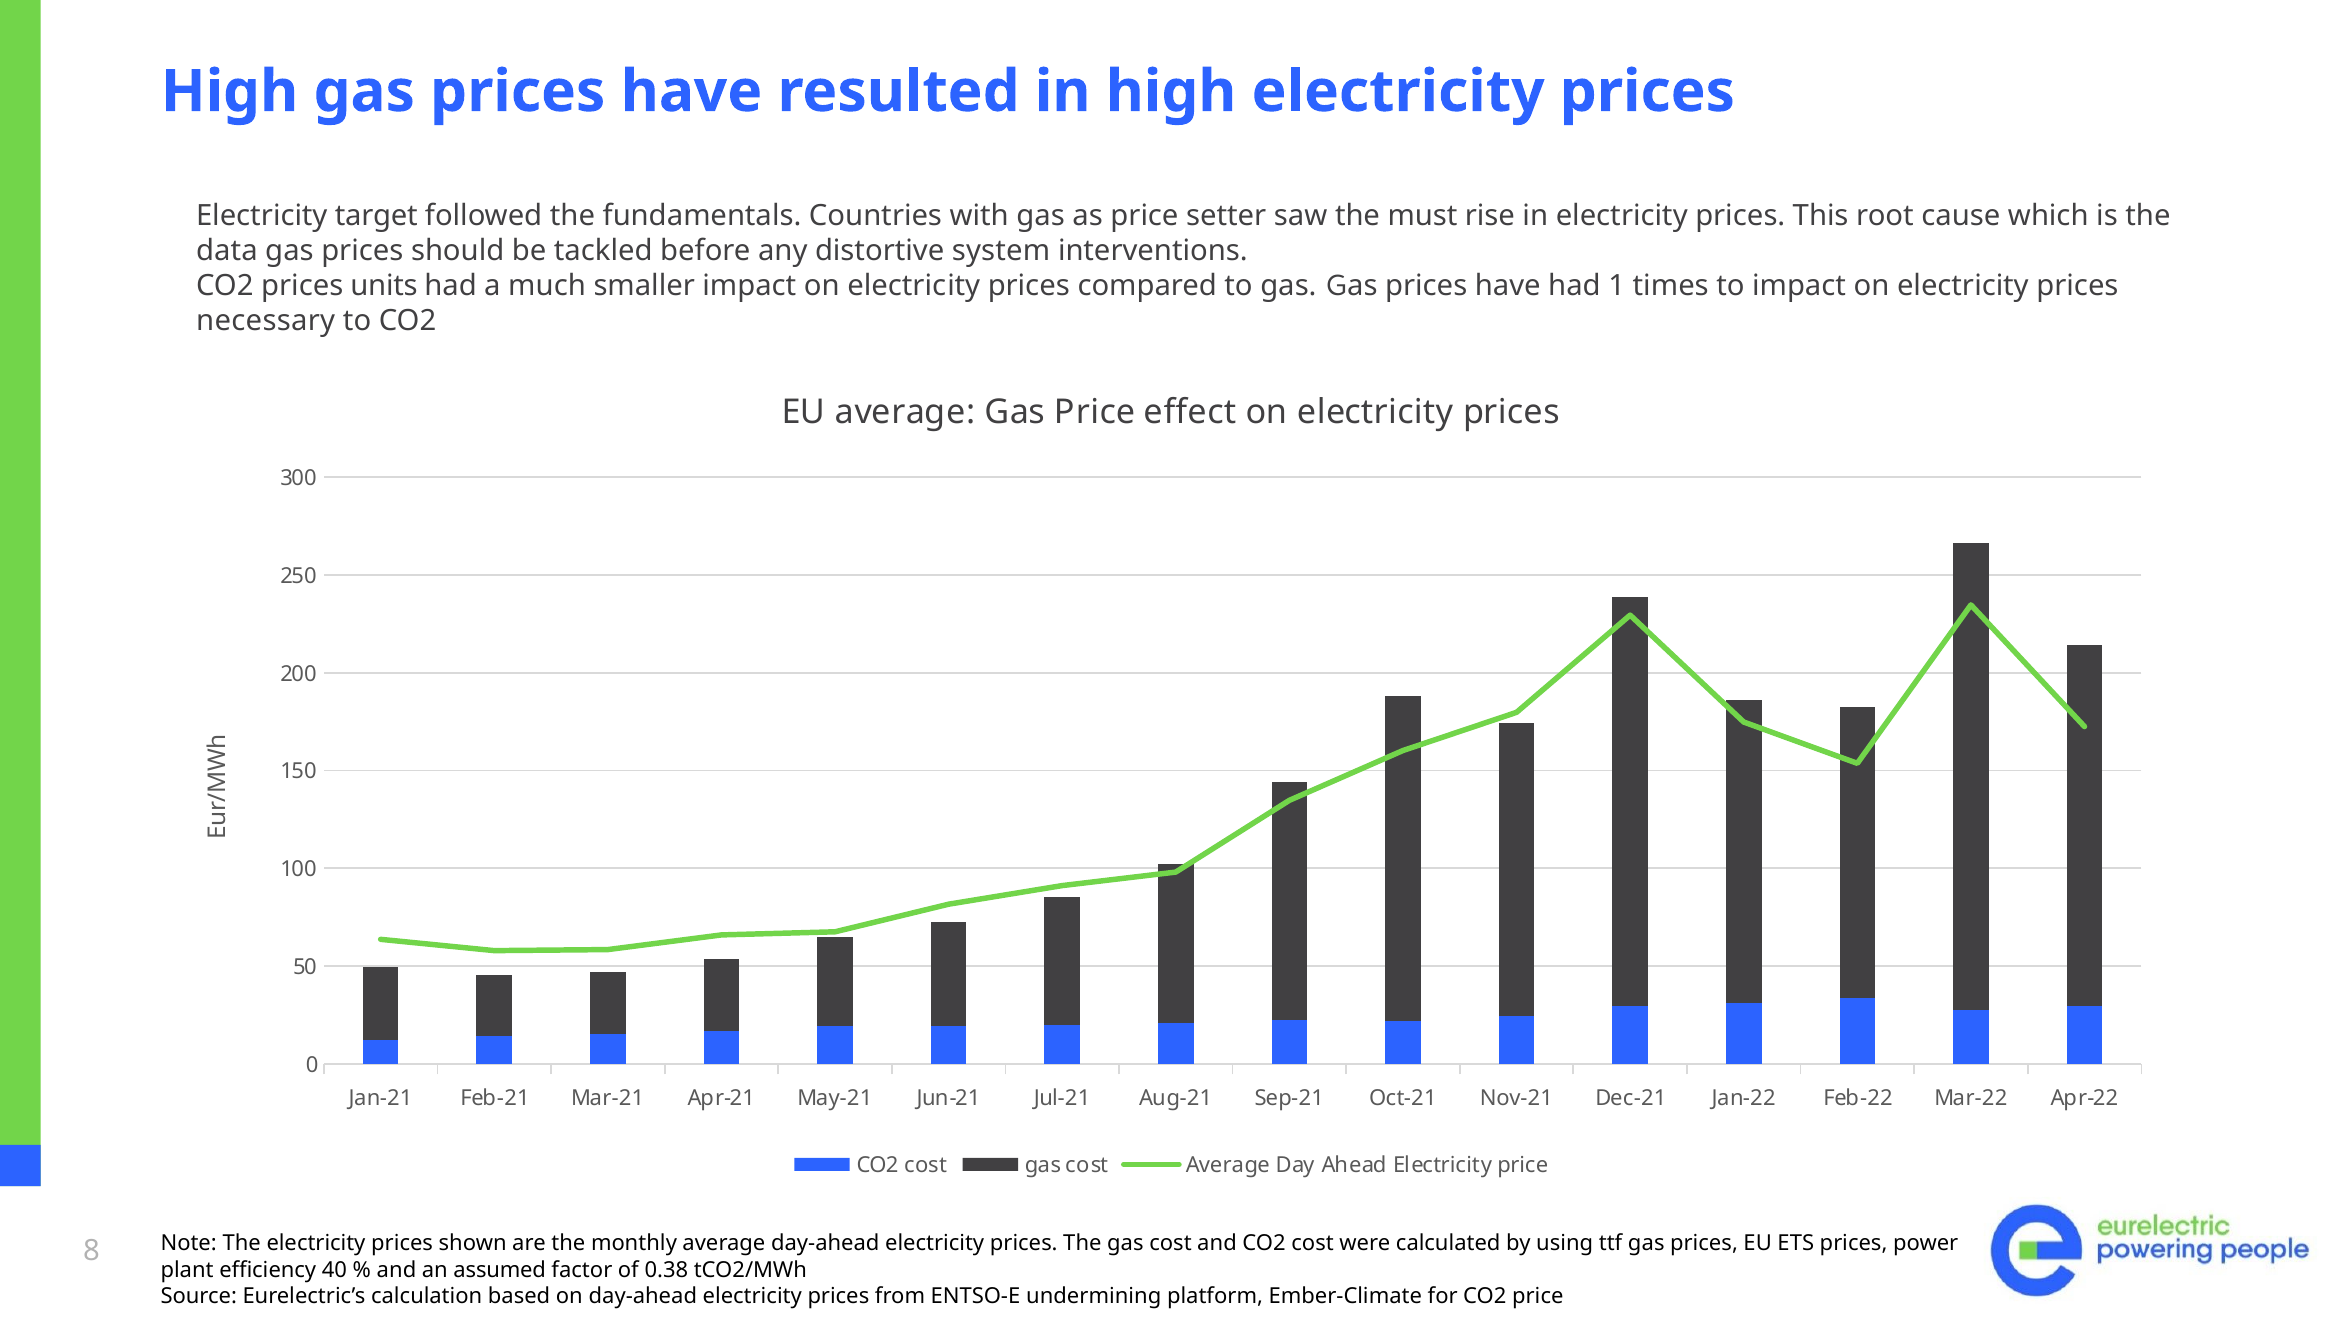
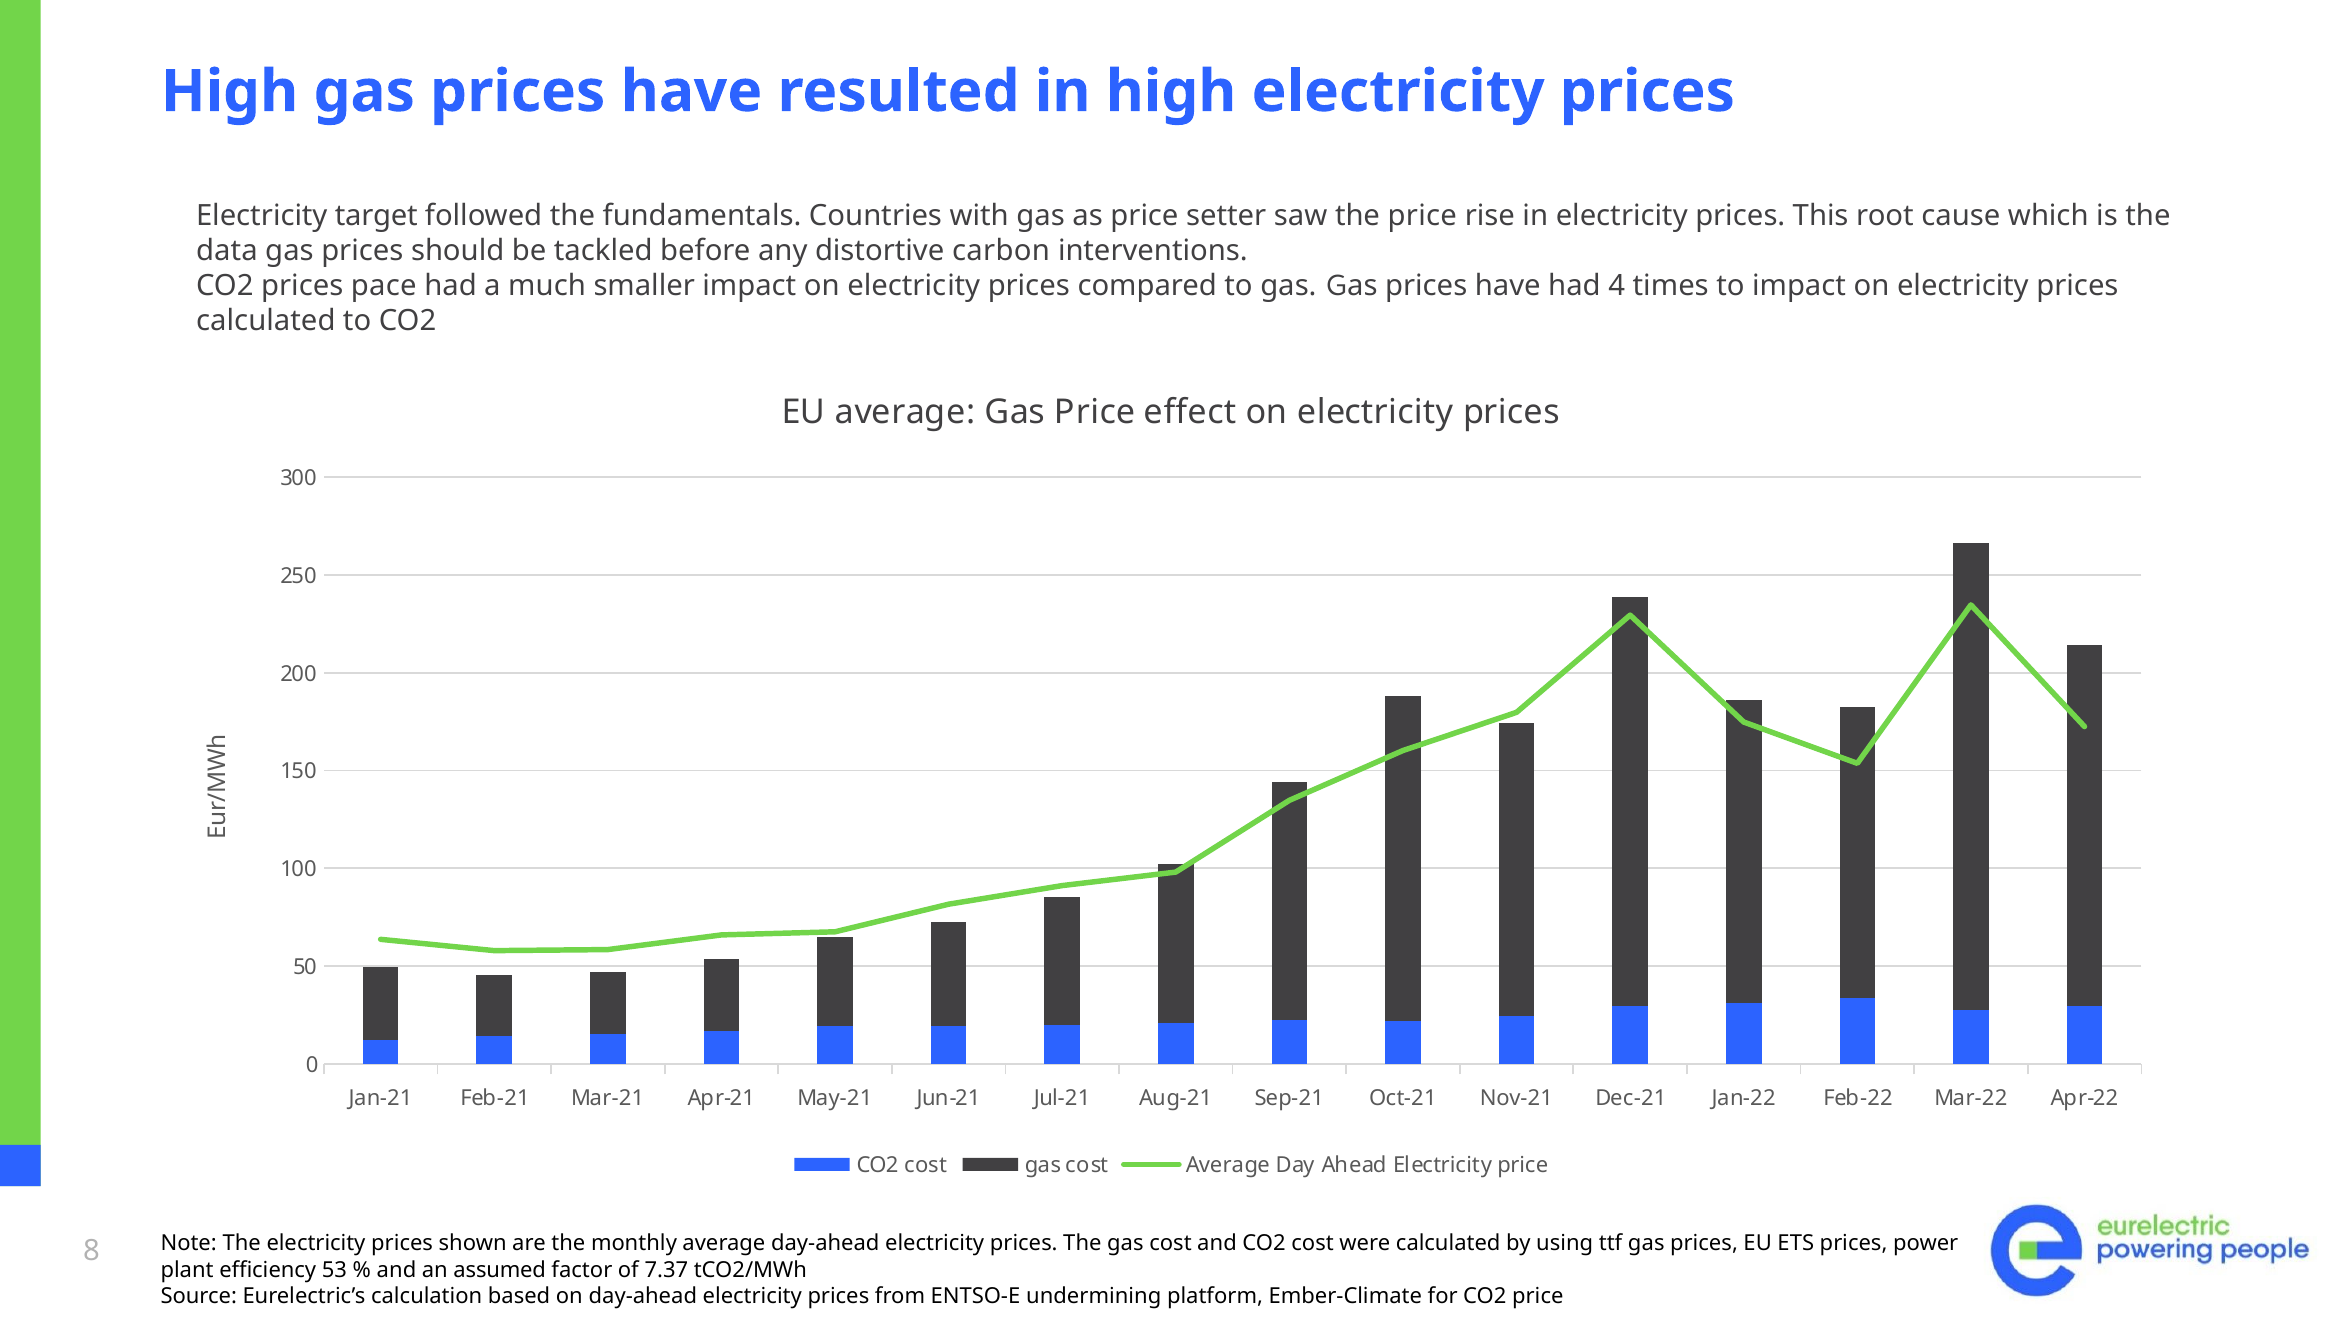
the must: must -> price
system: system -> carbon
units: units -> pace
1: 1 -> 4
necessary at (266, 321): necessary -> calculated
40: 40 -> 53
0.38: 0.38 -> 7.37
